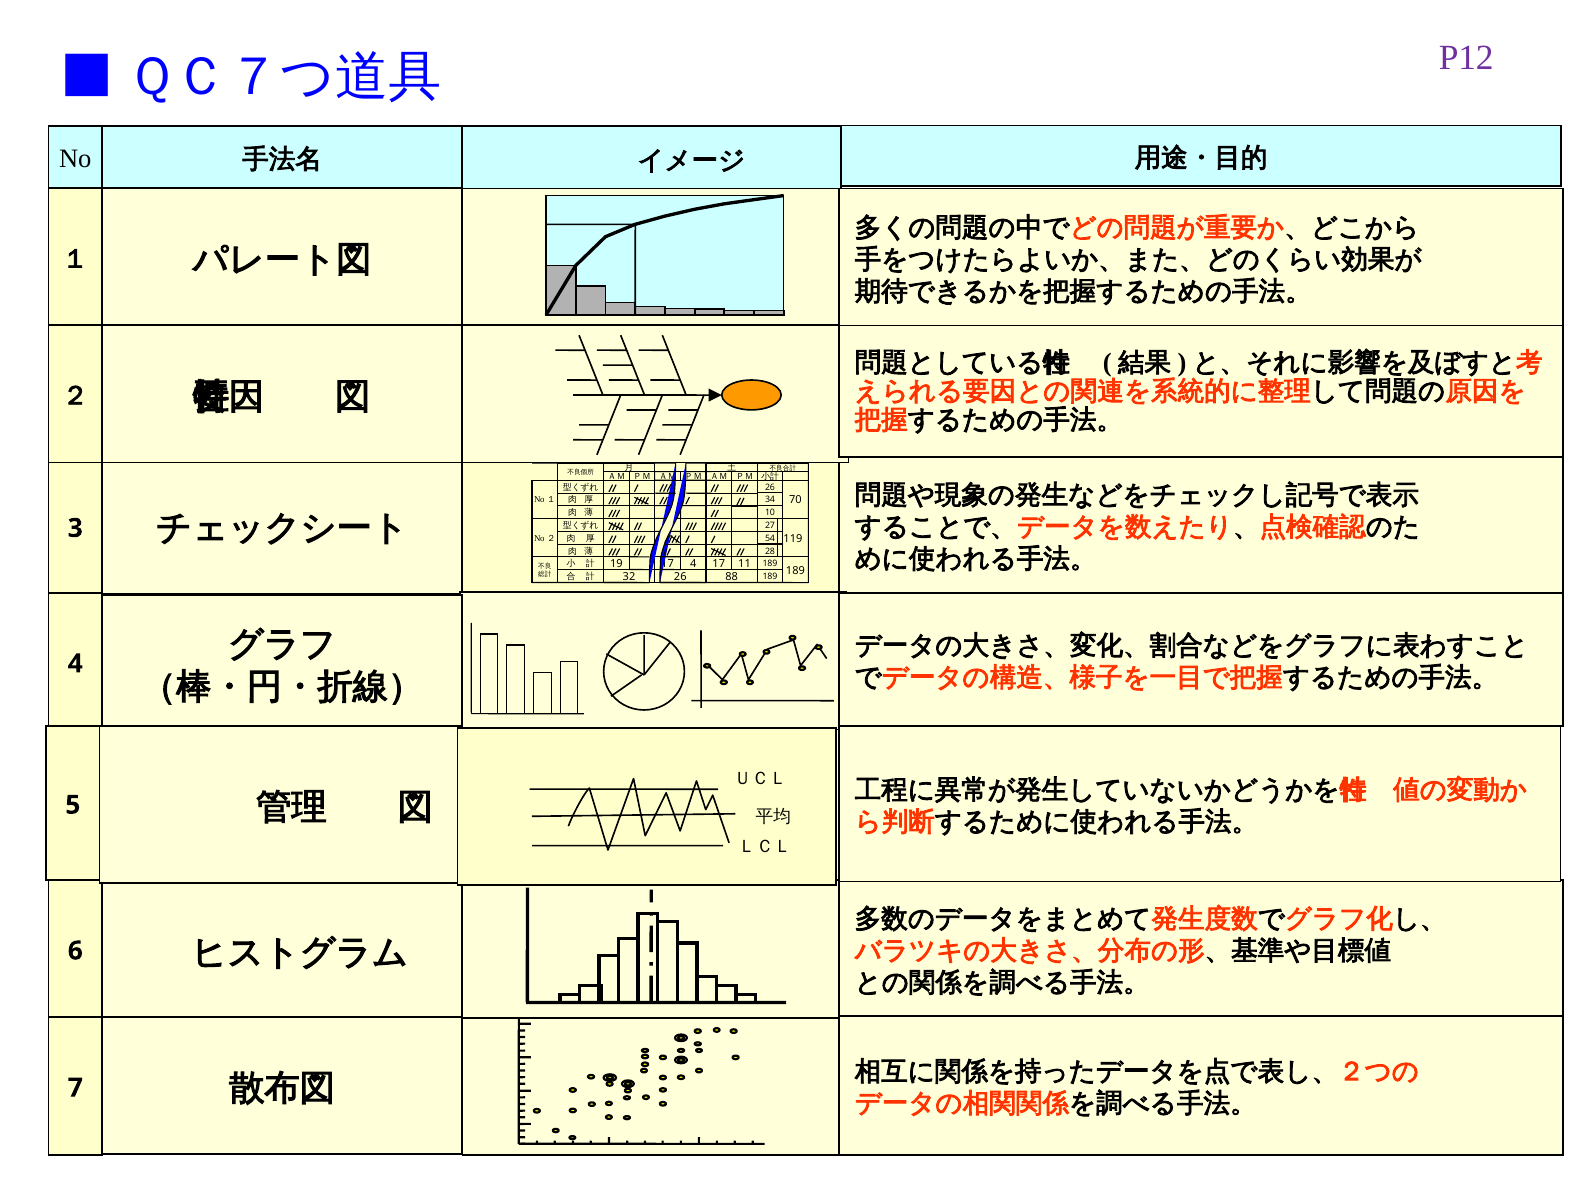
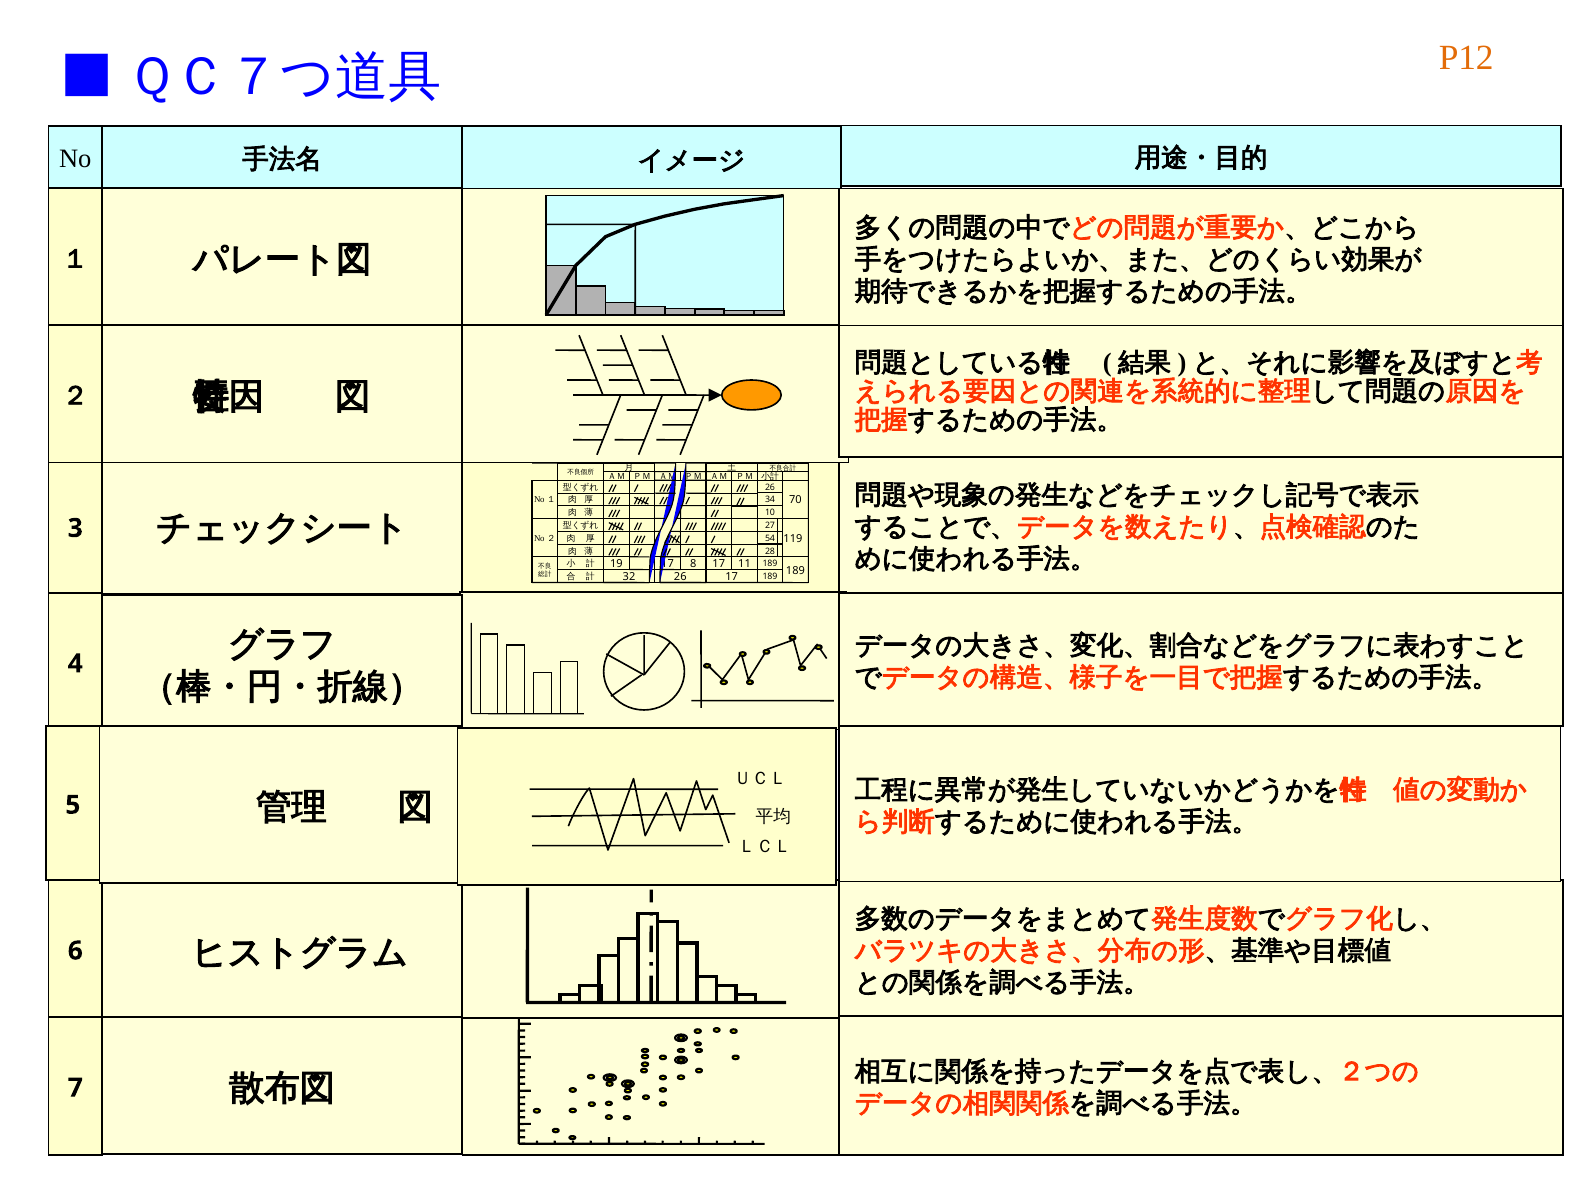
P12 colour: purple -> orange
4 at (693, 564): 4 -> 8
88 at (732, 577): 88 -> 17
